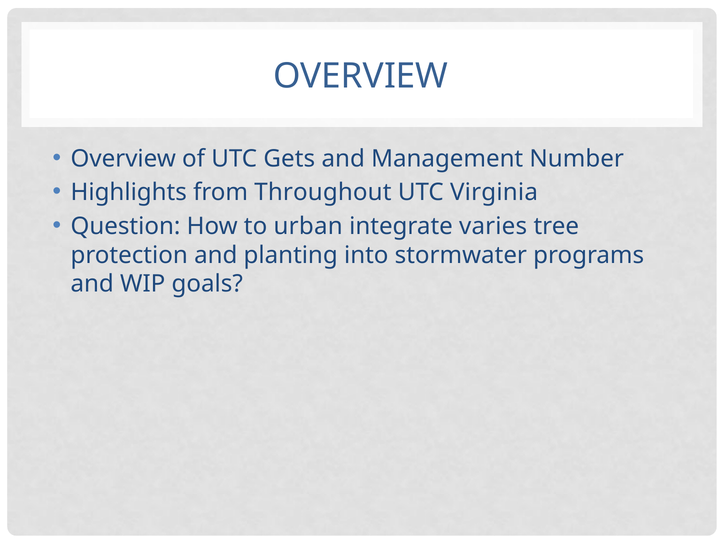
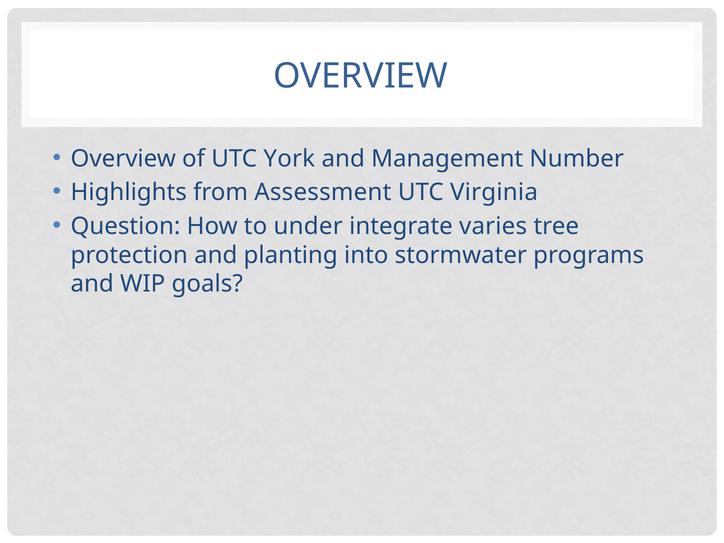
Gets: Gets -> York
Throughout: Throughout -> Assessment
urban: urban -> under
